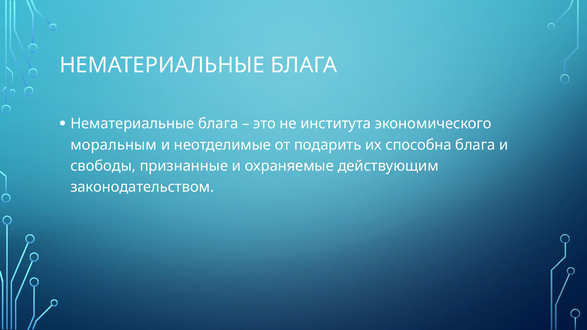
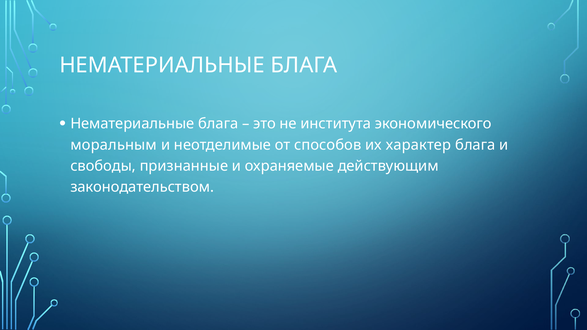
подарить: подарить -> способов
способна: способна -> характер
